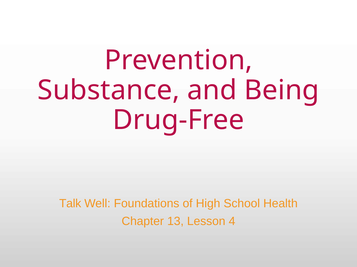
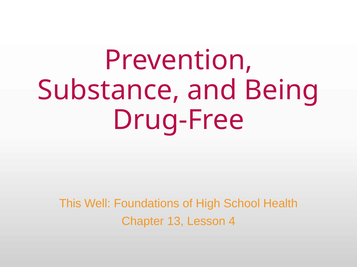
Talk: Talk -> This
